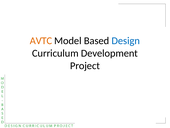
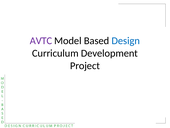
AVTC colour: orange -> purple
